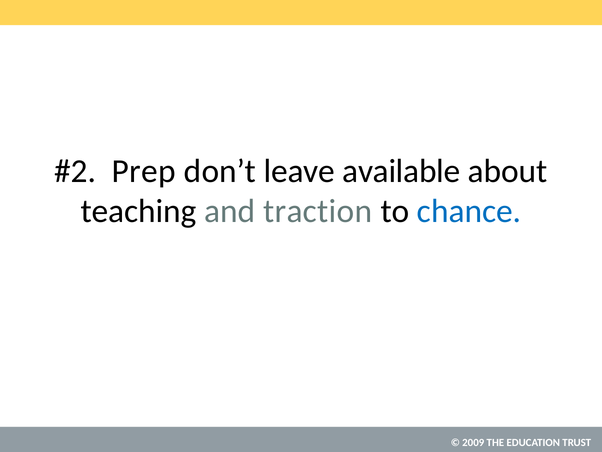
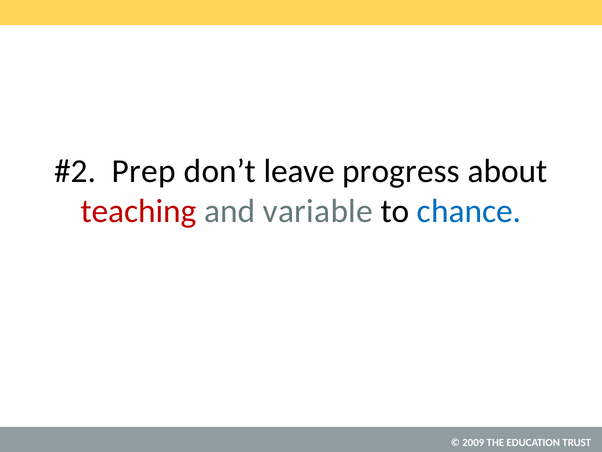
available: available -> progress
teaching colour: black -> red
traction: traction -> variable
